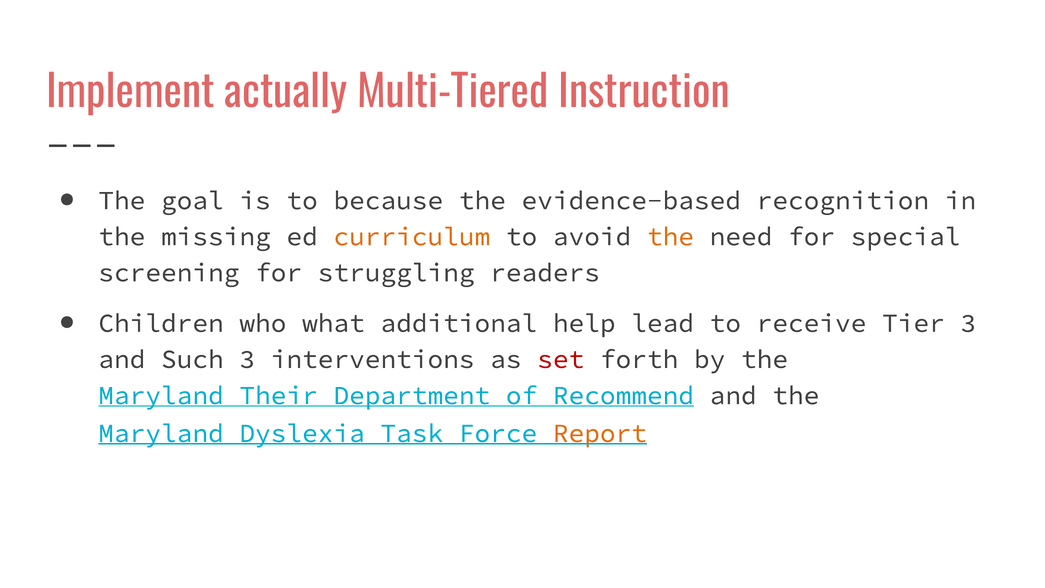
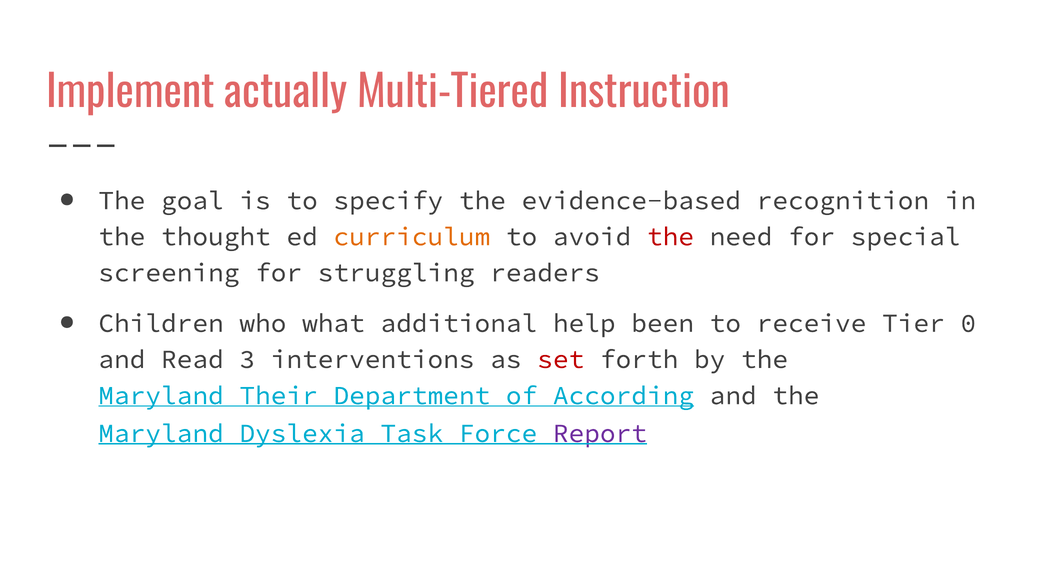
because: because -> specify
missing: missing -> thought
the at (670, 237) colour: orange -> red
lead: lead -> been
Tier 3: 3 -> 0
Such: Such -> Read
Recommend: Recommend -> According
Report colour: orange -> purple
